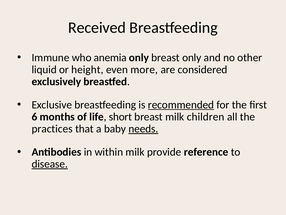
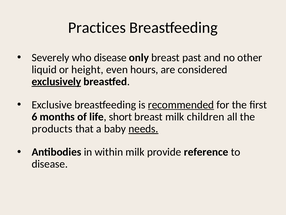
Received: Received -> Practices
Immune: Immune -> Severely
who anemia: anemia -> disease
breast only: only -> past
more: more -> hours
exclusively underline: none -> present
practices: practices -> products
disease at (50, 164) underline: present -> none
